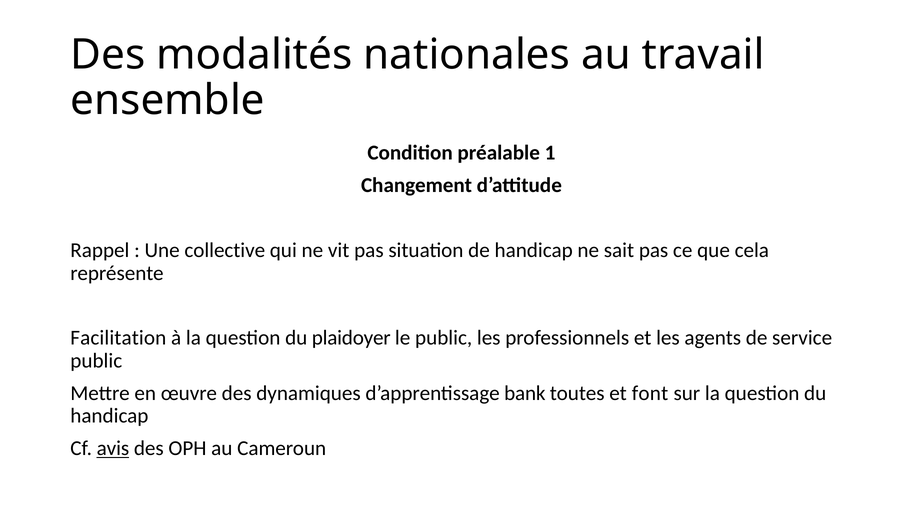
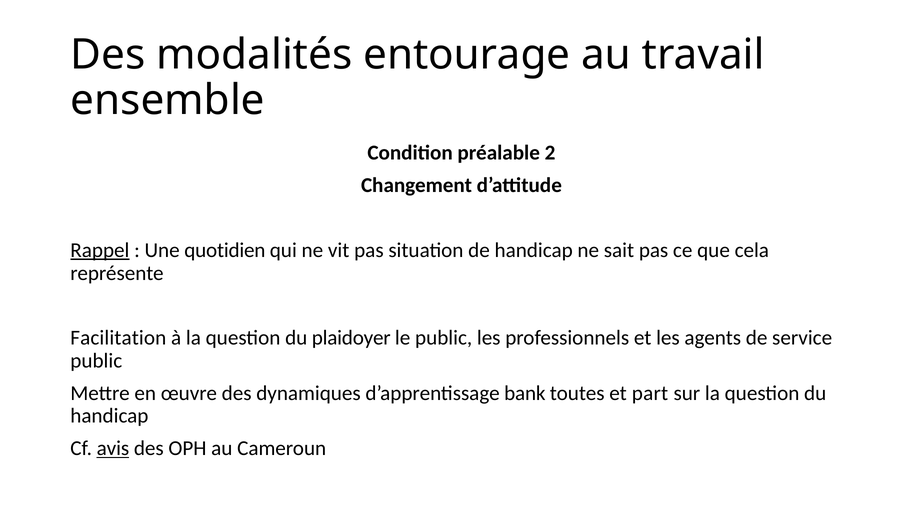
nationales: nationales -> entourage
1: 1 -> 2
Rappel underline: none -> present
collective: collective -> quotidien
font: font -> part
